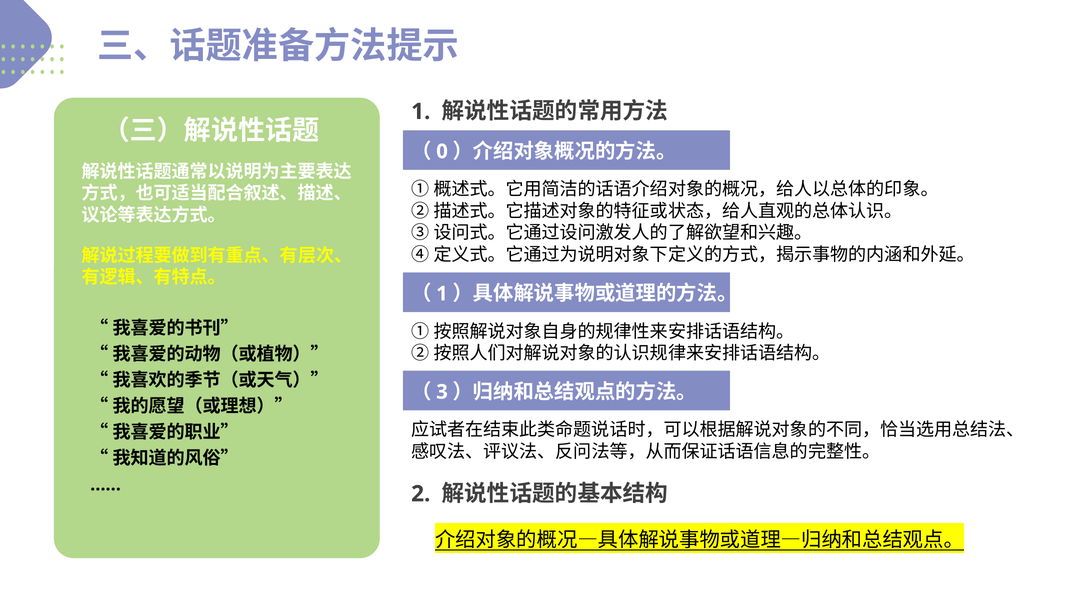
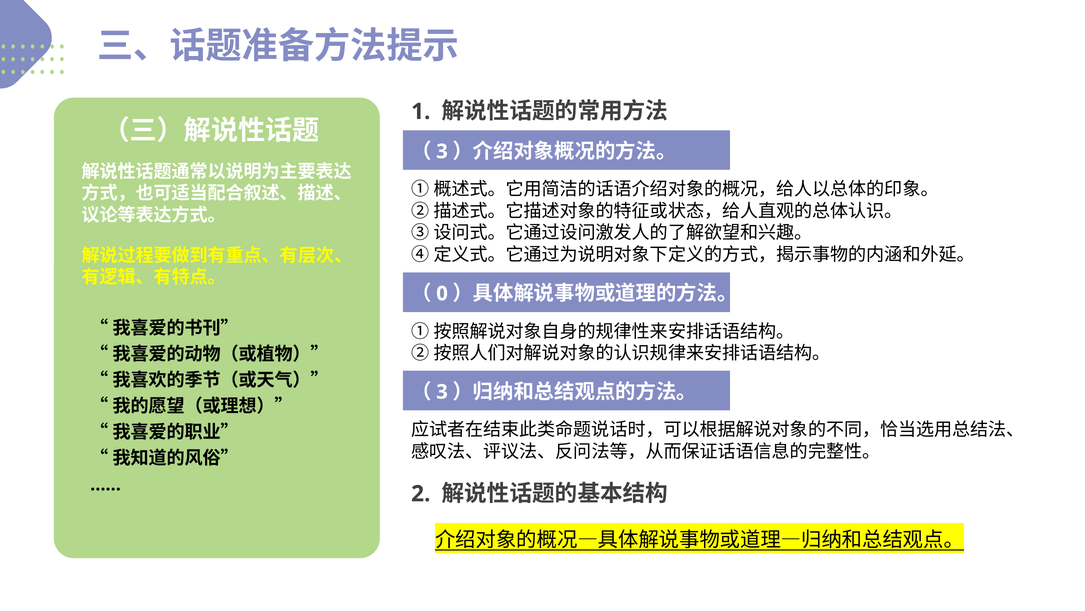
0 at (442, 151): 0 -> 3
1 at (442, 293): 1 -> 0
